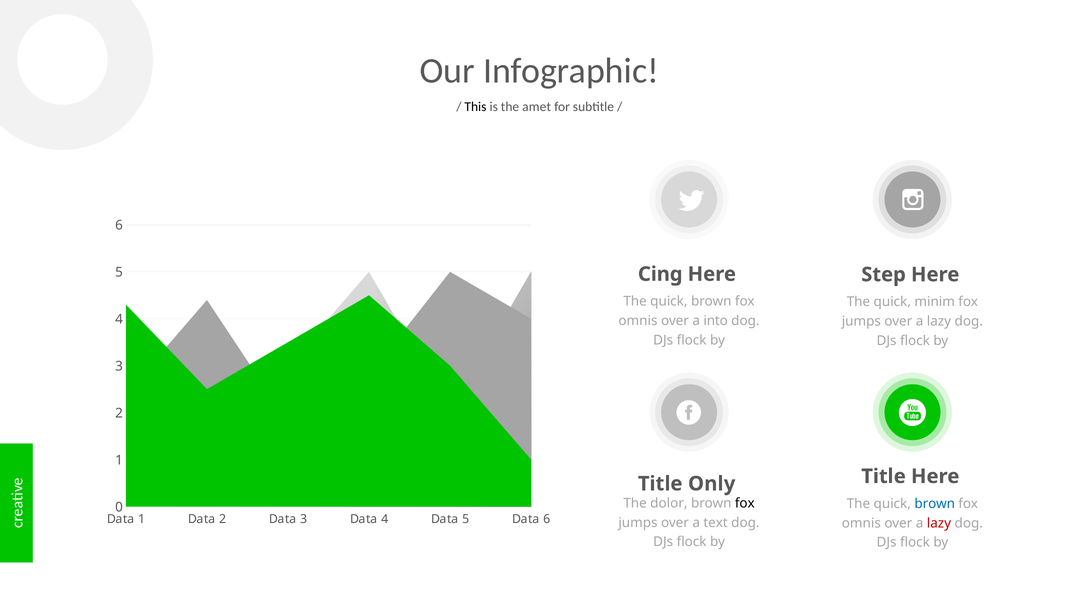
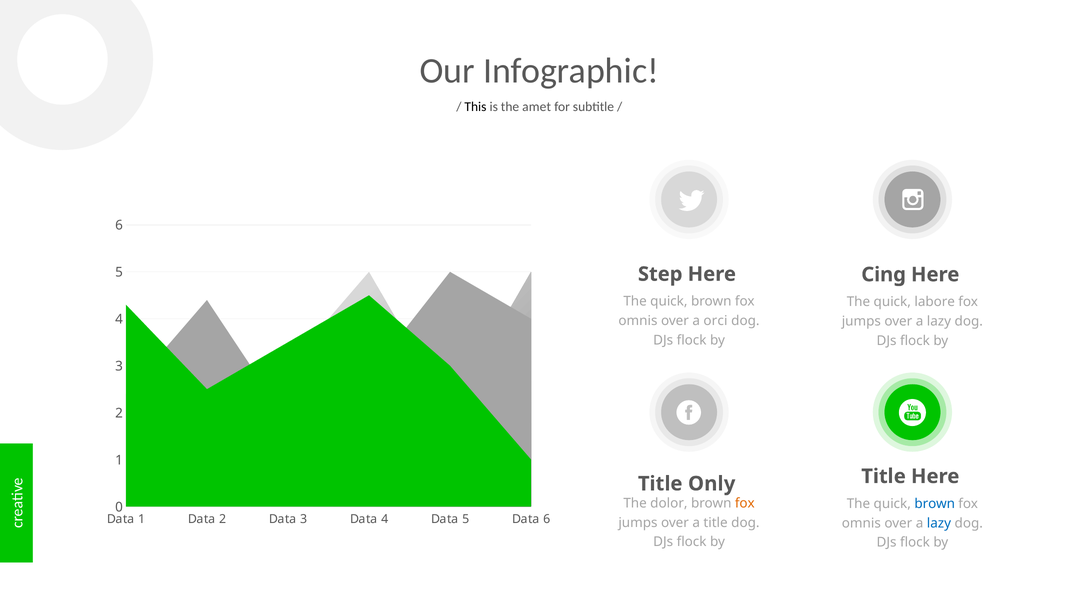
Cing: Cing -> Step
Step: Step -> Cing
minim: minim -> labore
into: into -> orci
fox at (745, 503) colour: black -> orange
a text: text -> title
lazy at (939, 523) colour: red -> blue
